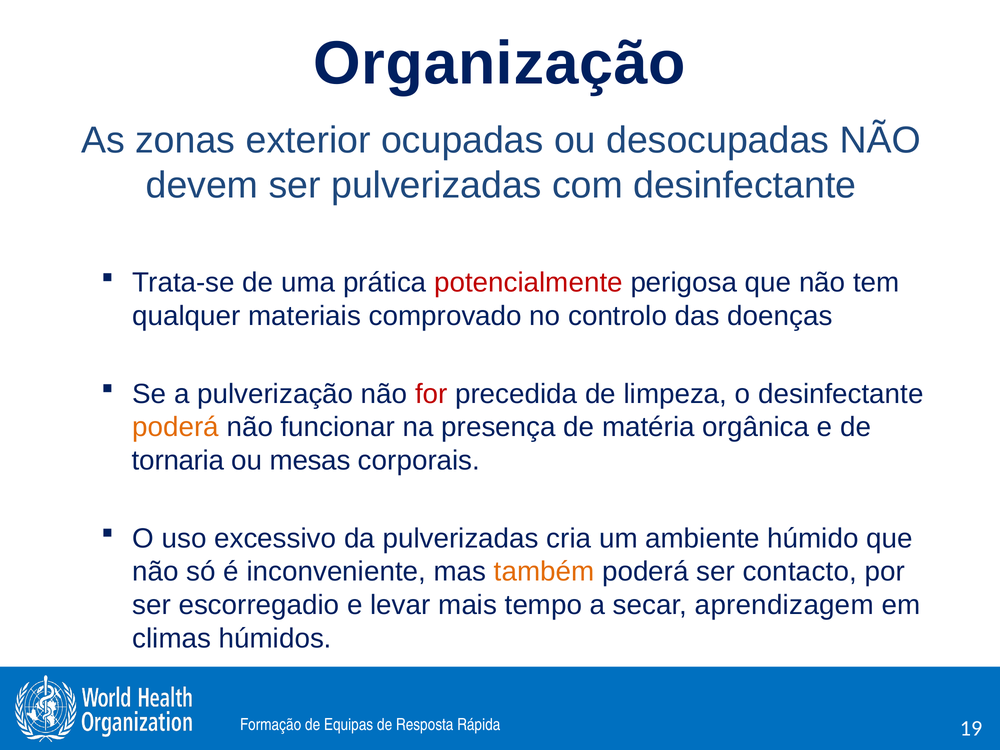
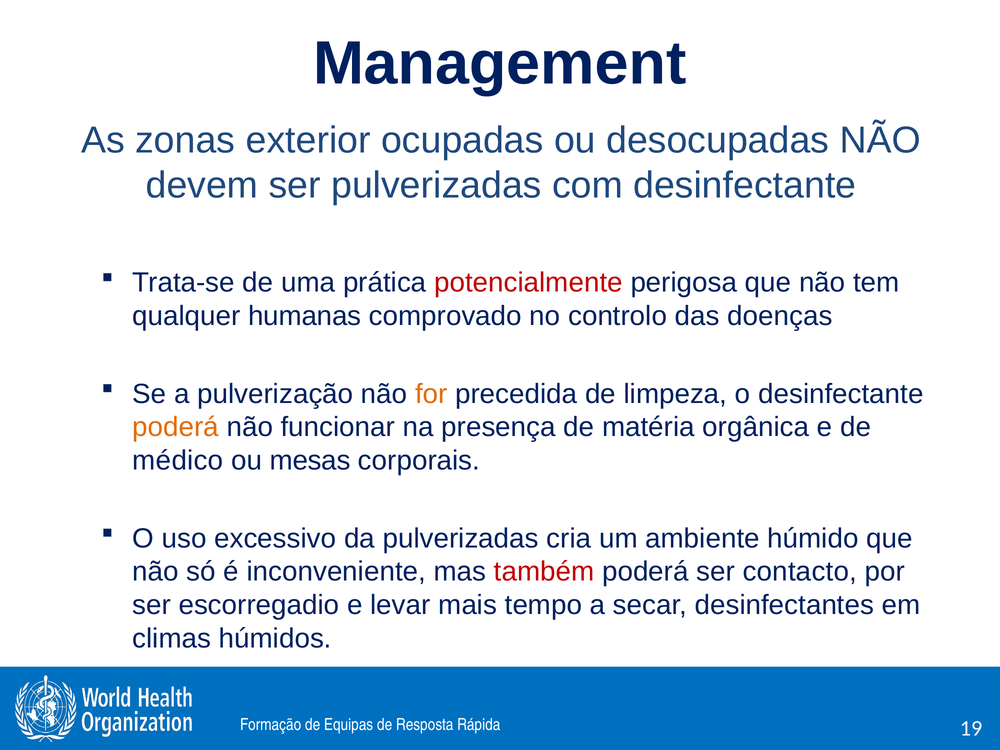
Organização: Organização -> Management
materiais: materiais -> humanas
for colour: red -> orange
tornaria: tornaria -> médico
também colour: orange -> red
aprendizagem: aprendizagem -> desinfectantes
